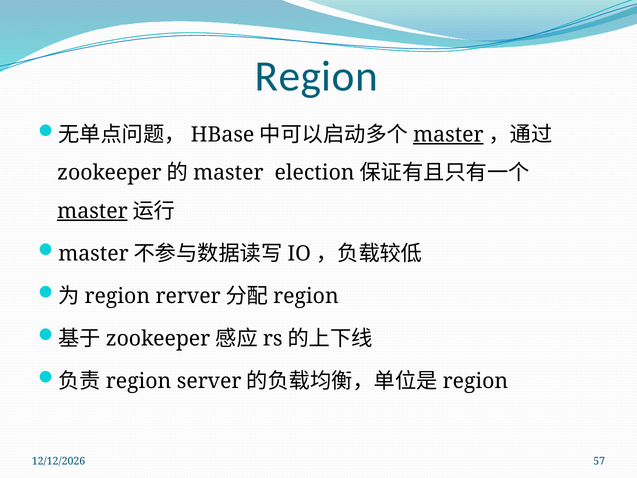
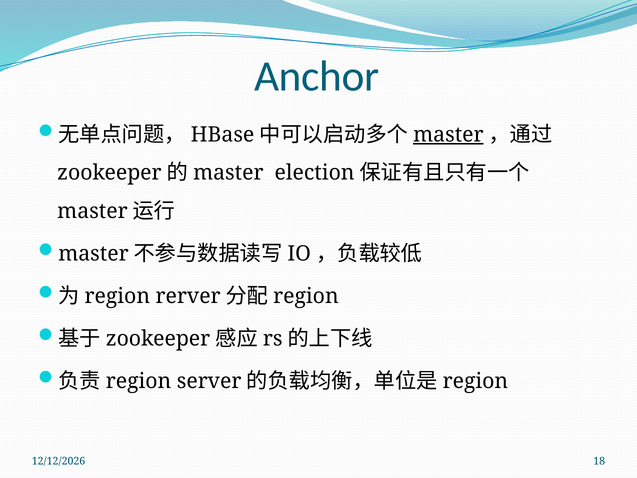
Region at (316, 77): Region -> Anchor
master at (92, 211) underline: present -> none
57: 57 -> 18
